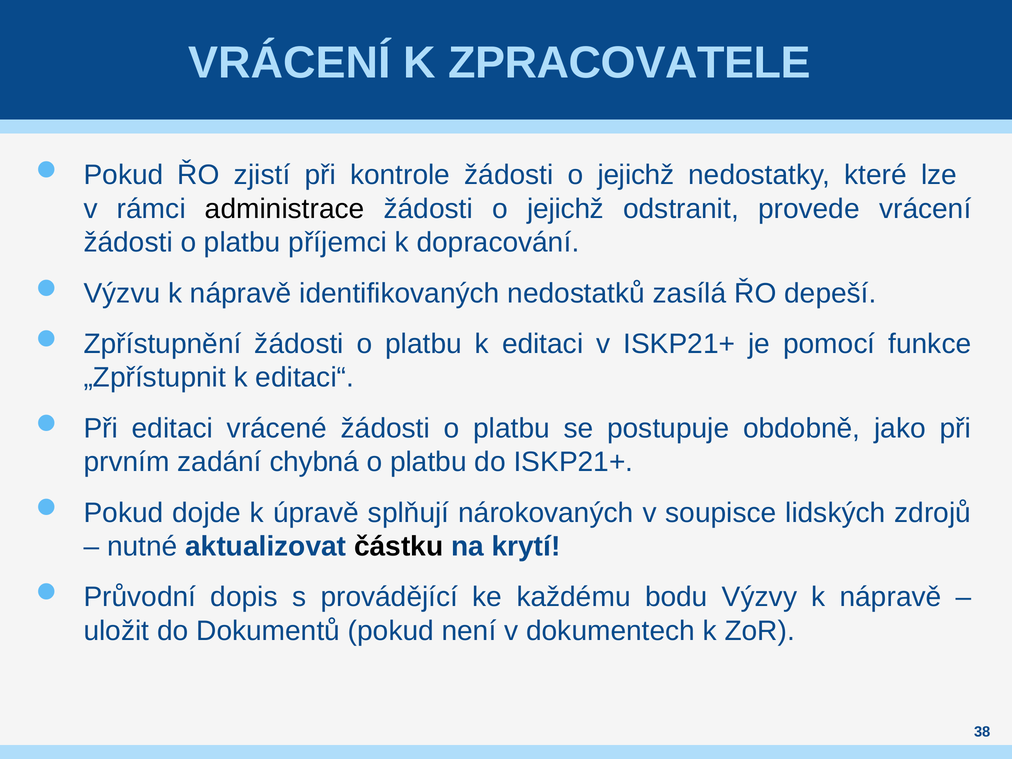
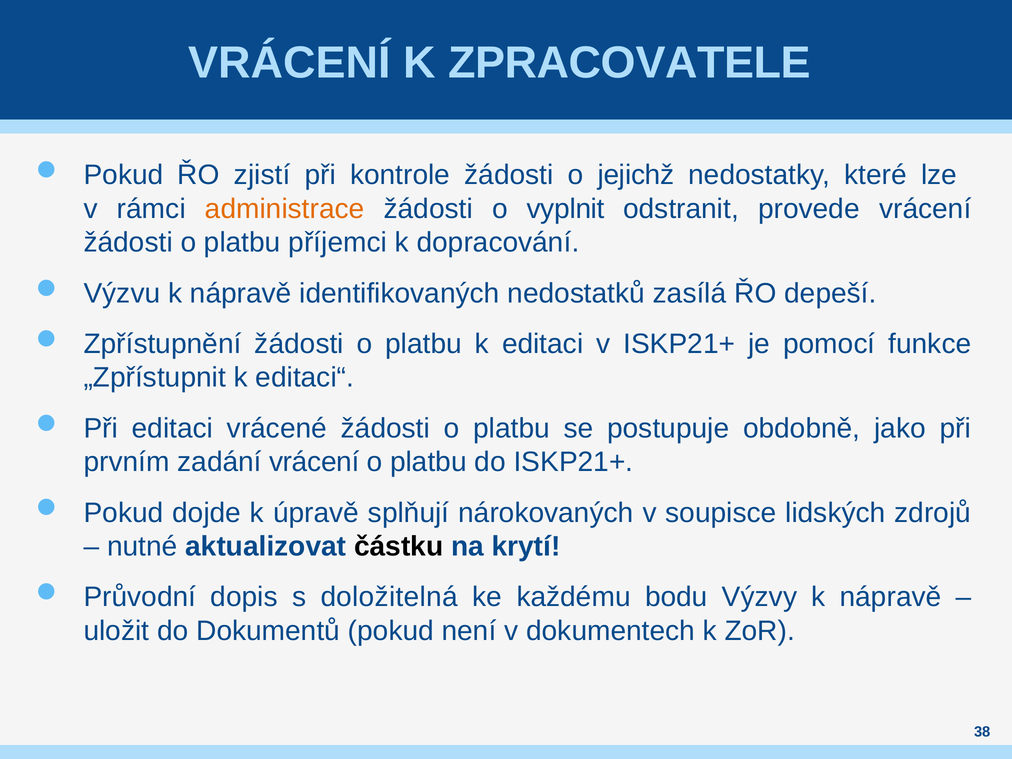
administrace colour: black -> orange
jejichž at (566, 209): jejichž -> vyplnit
zadání chybná: chybná -> vrácení
provádějící: provádějící -> doložitelná
